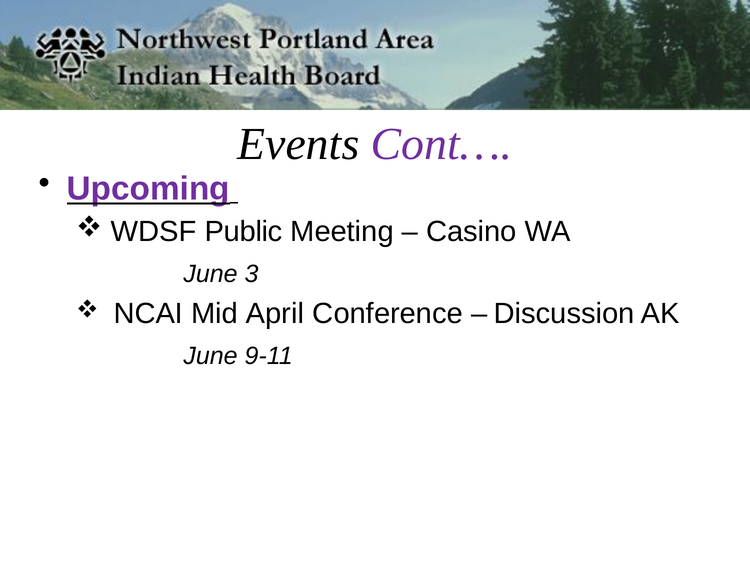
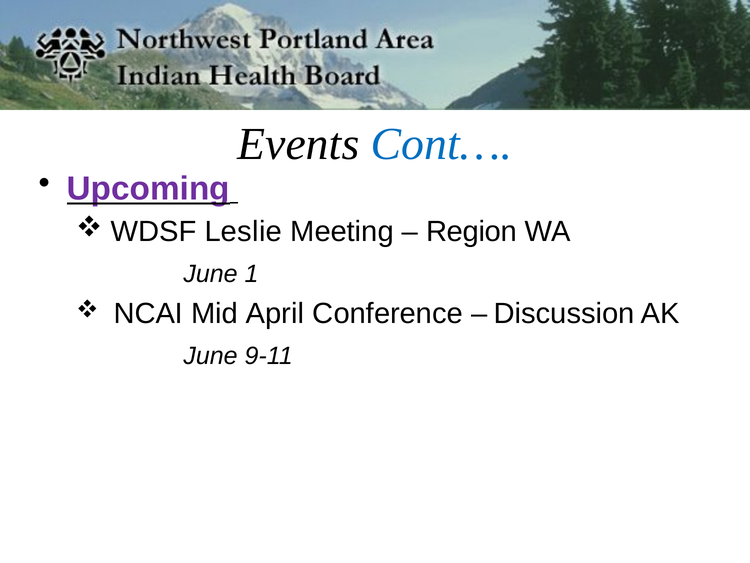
Cont… colour: purple -> blue
Public: Public -> Leslie
Casino: Casino -> Region
3: 3 -> 1
